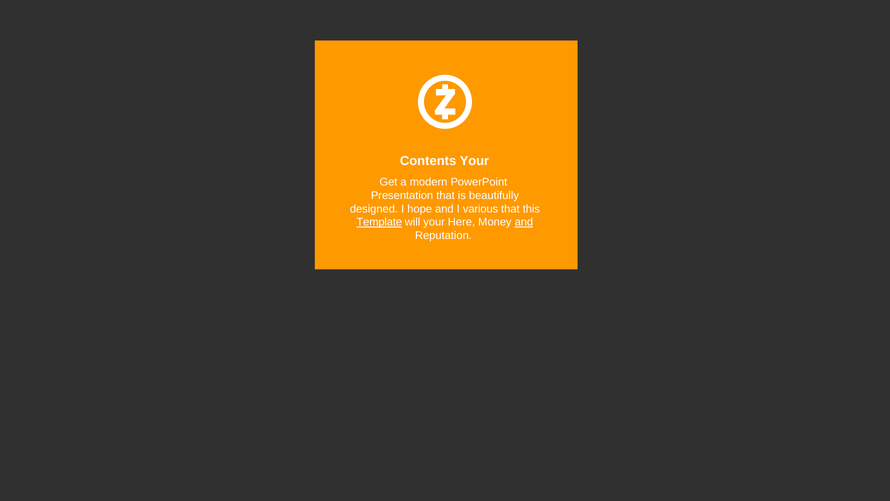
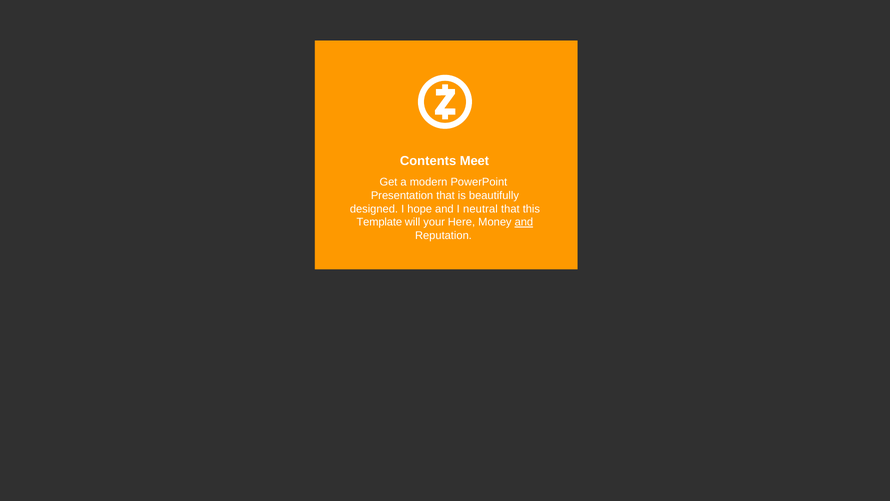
Contents Your: Your -> Meet
various: various -> neutral
Template underline: present -> none
